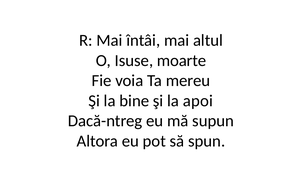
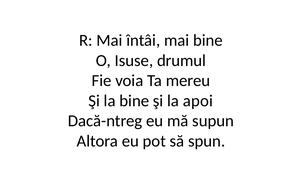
mai altul: altul -> bine
moarte: moarte -> drumul
